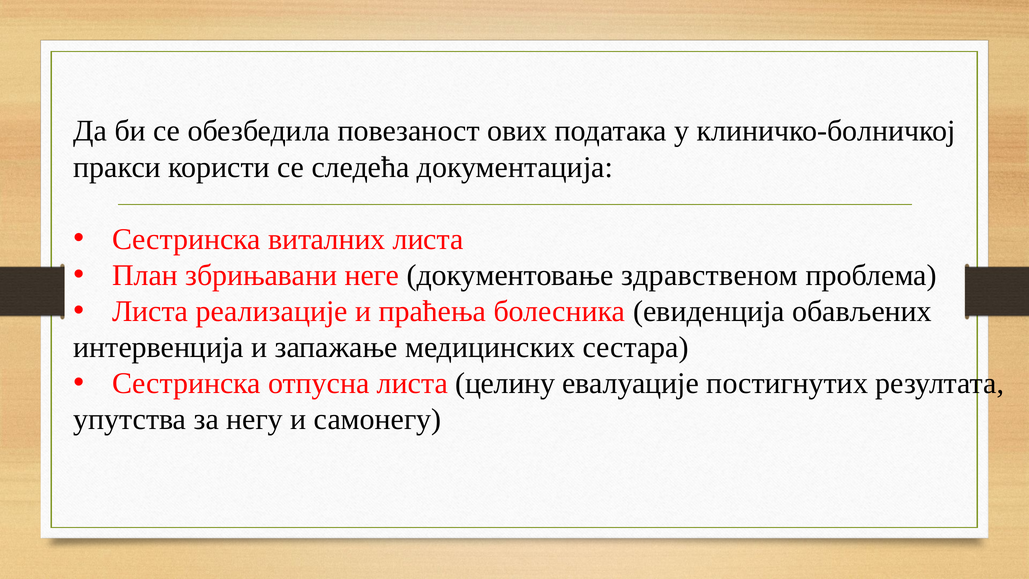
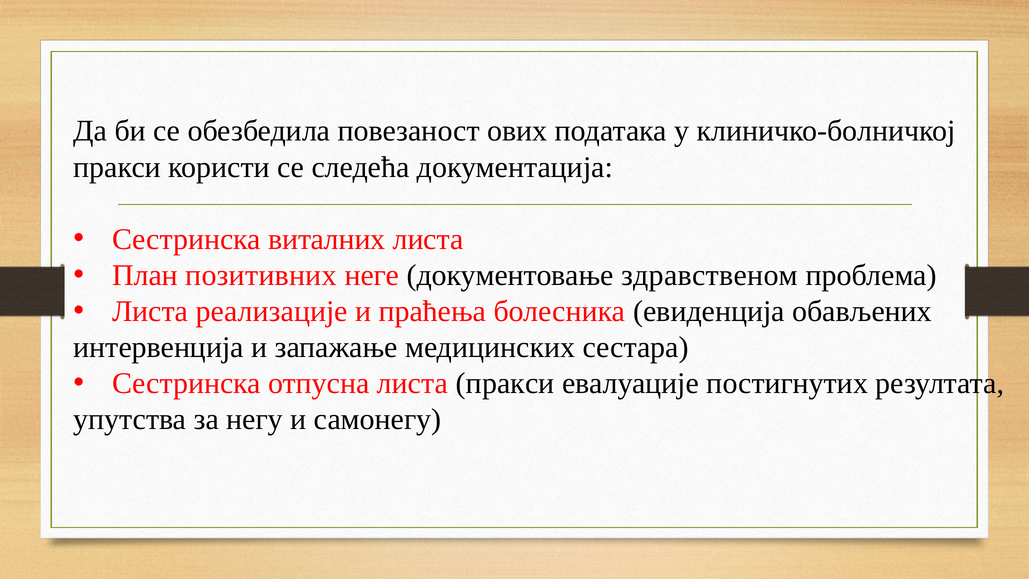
збрињавани: збрињавани -> позитивних
листа целину: целину -> пракси
